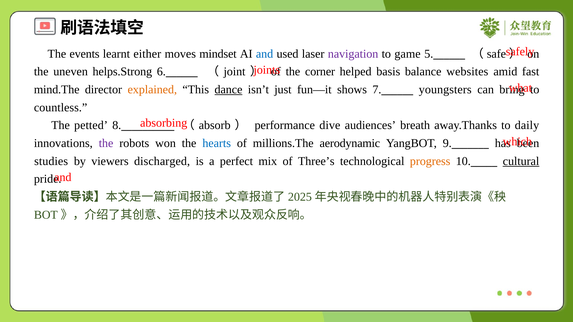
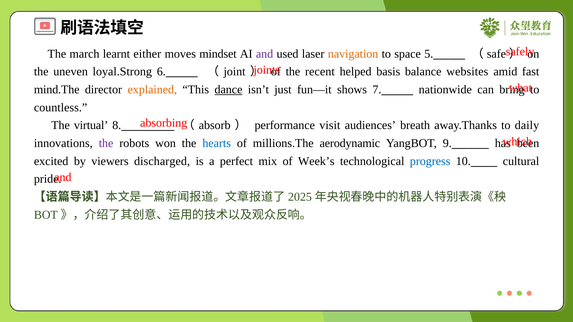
events: events -> march
and at (265, 54) colour: blue -> purple
navigation colour: purple -> orange
game: game -> space
helps.Strong: helps.Strong -> loyal.Strong
corner: corner -> recent
youngsters: youngsters -> nationwide
petted: petted -> virtual
dive: dive -> visit
studies: studies -> excited
Three’s: Three’s -> Week’s
progress colour: orange -> blue
cultural underline: present -> none
